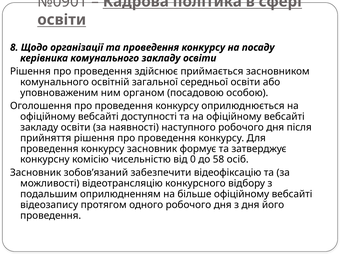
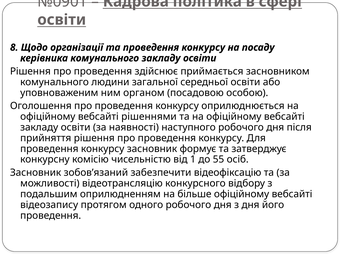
освітній: освітній -> людини
доступності: доступності -> рішеннями
0: 0 -> 1
58: 58 -> 55
